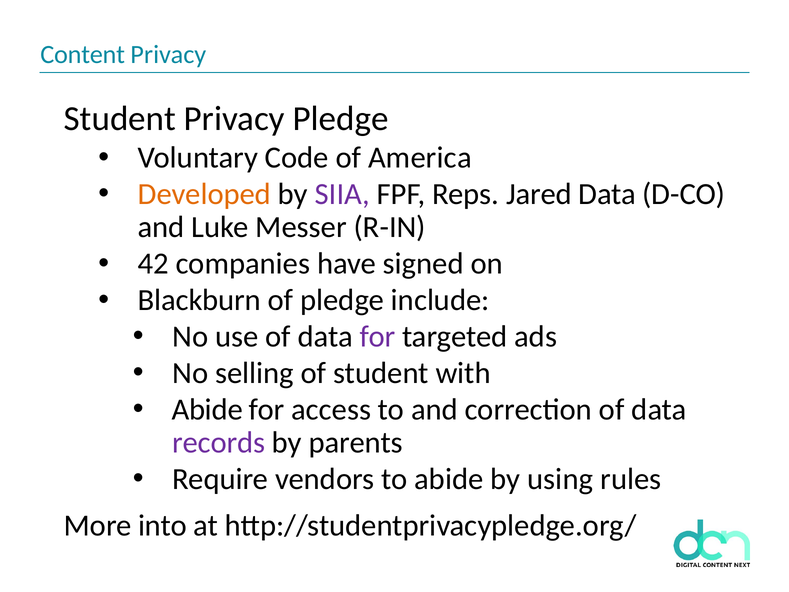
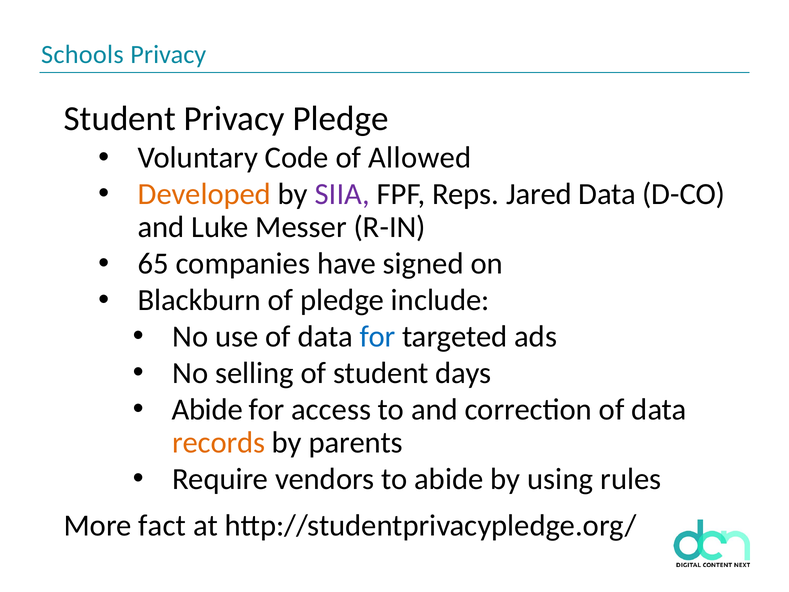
Content: Content -> Schools
America: America -> Allowed
42: 42 -> 65
for at (378, 336) colour: purple -> blue
with: with -> days
records colour: purple -> orange
into: into -> fact
